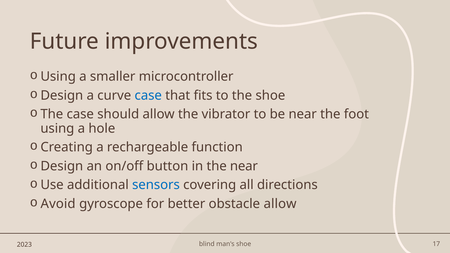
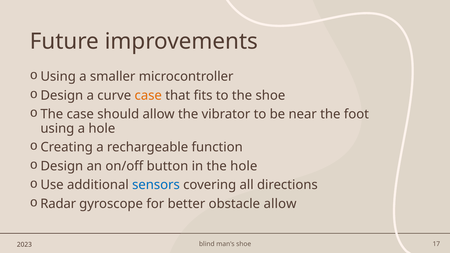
case at (148, 95) colour: blue -> orange
the near: near -> hole
Avoid: Avoid -> Radar
